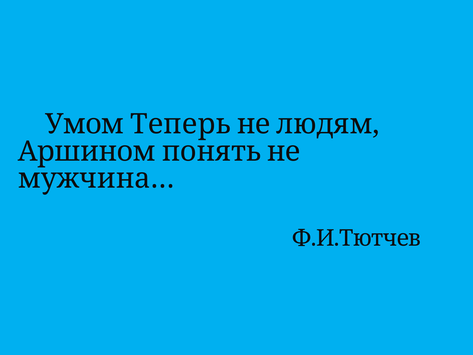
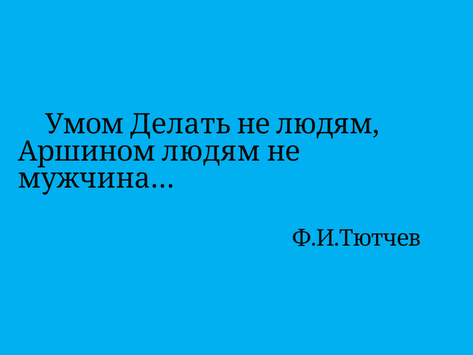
Теперь: Теперь -> Делать
Аршином понять: понять -> людям
